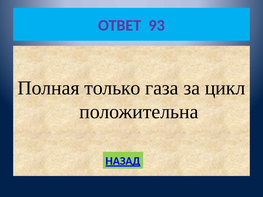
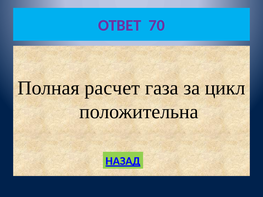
93: 93 -> 70
только: только -> расчет
